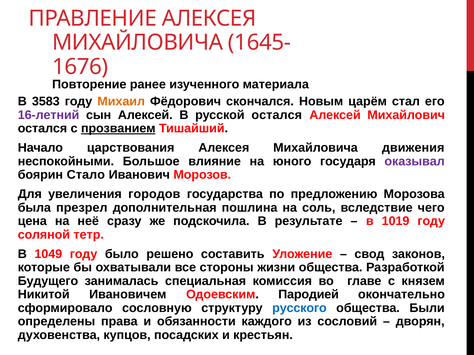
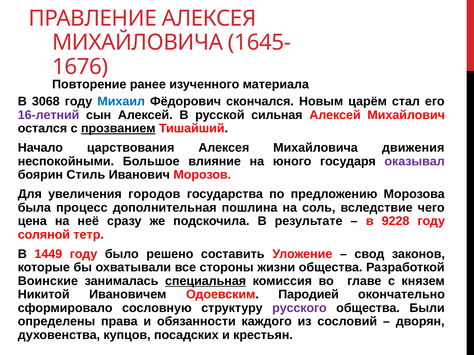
3583: 3583 -> 3068
Михаил colour: orange -> blue
русской остался: остался -> сильная
Стало: Стало -> Стиль
презрел: презрел -> процесс
1019: 1019 -> 9228
1049: 1049 -> 1449
Будущего: Будущего -> Воинские
специальная underline: none -> present
русского colour: blue -> purple
